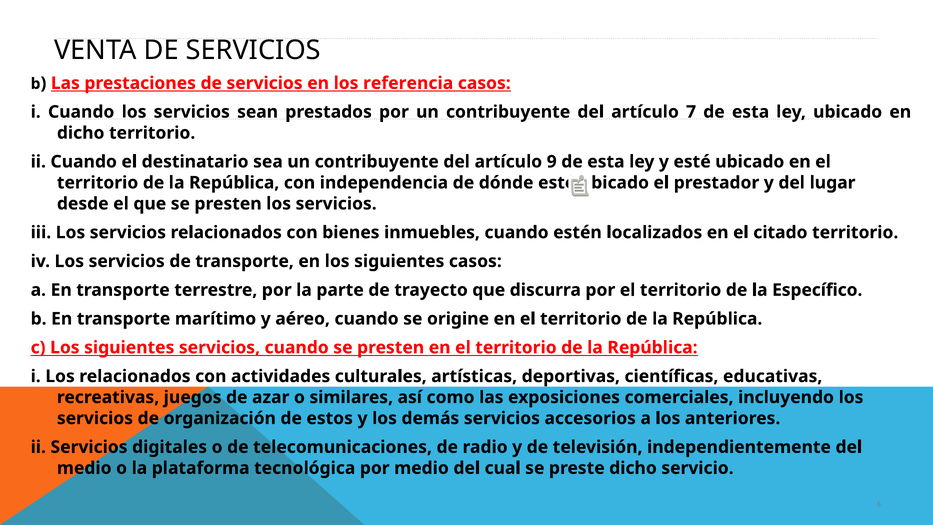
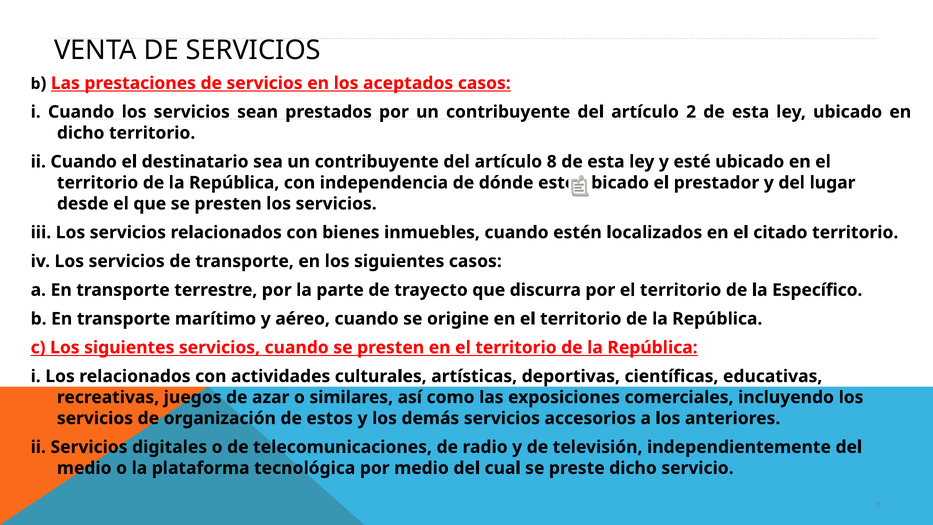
referencia: referencia -> aceptados
7: 7 -> 2
9: 9 -> 8
